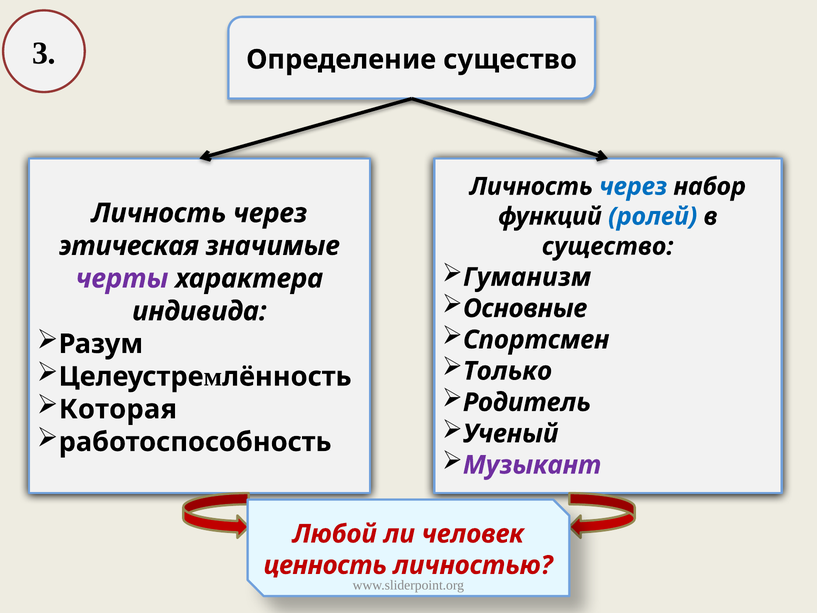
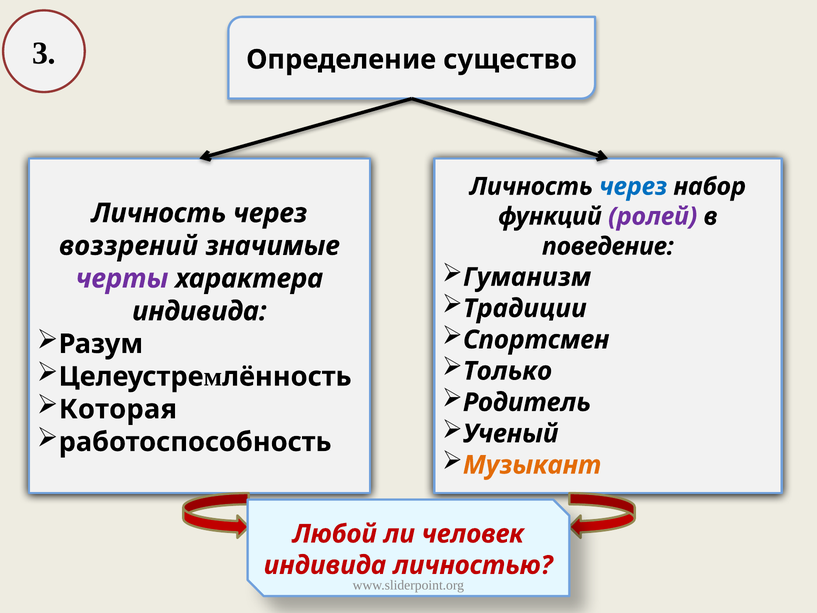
ролей colour: blue -> purple
этическая: этическая -> воззрений
существо at (608, 246): существо -> поведение
Основные: Основные -> Традиции
Музыкант colour: purple -> orange
ценность at (325, 565): ценность -> индивида
